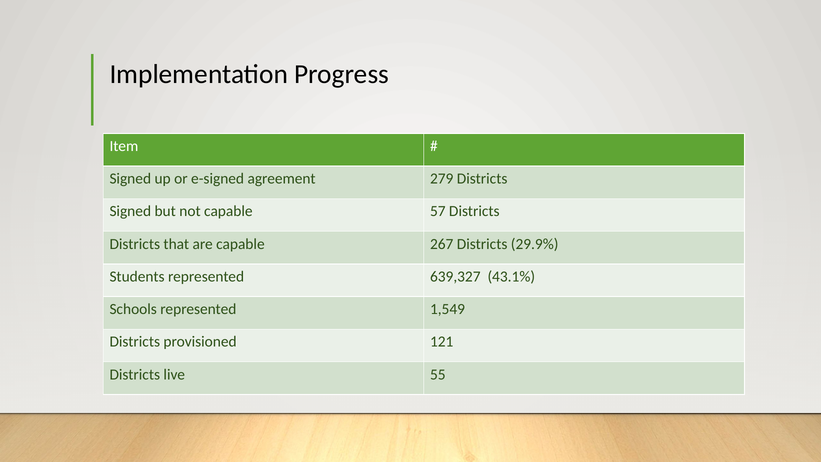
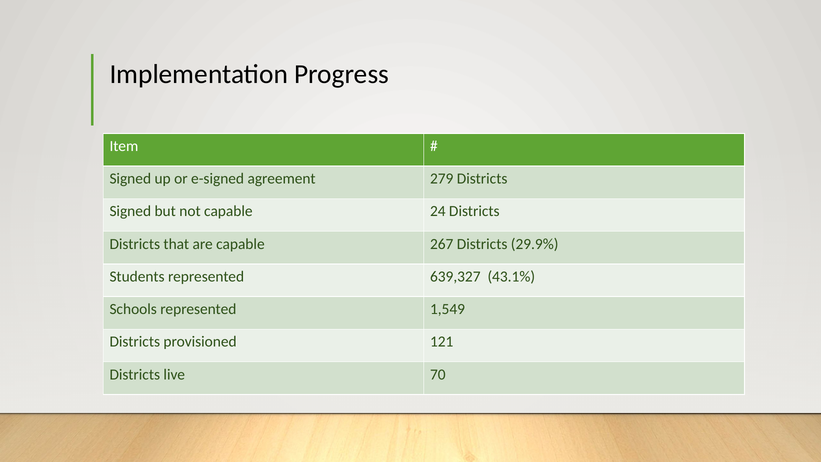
57: 57 -> 24
55: 55 -> 70
